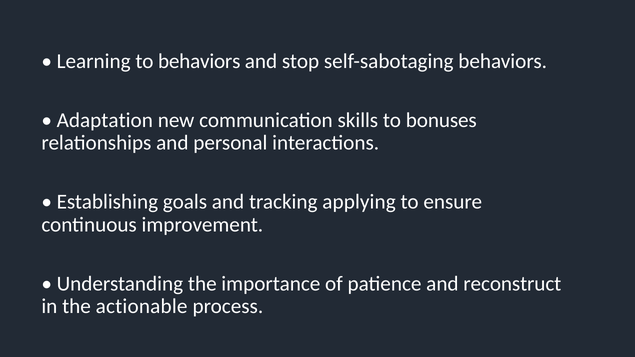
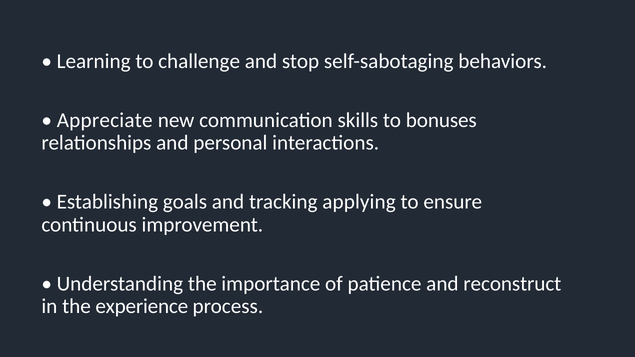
to behaviors: behaviors -> challenge
Adaptation: Adaptation -> Appreciate
actionable: actionable -> experience
